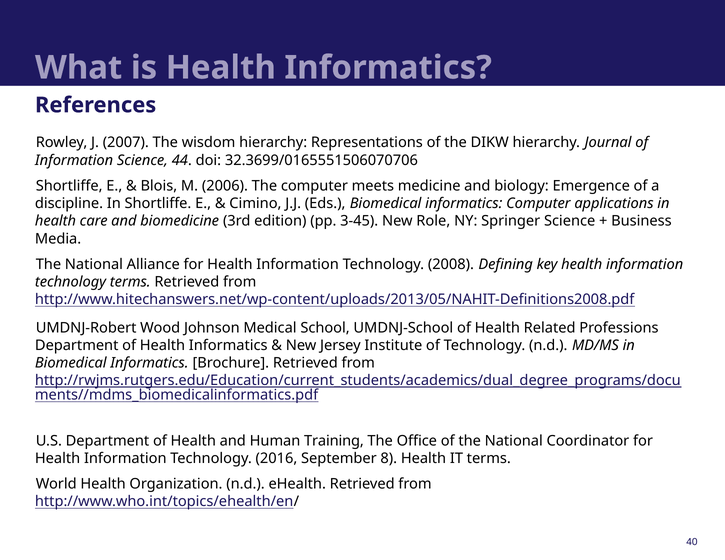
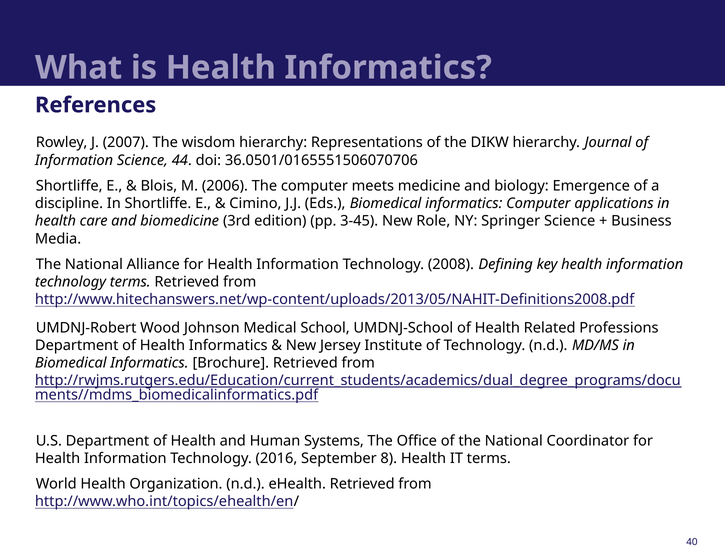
32.3699/0165551506070706: 32.3699/0165551506070706 -> 36.0501/0165551506070706
Training: Training -> Systems
